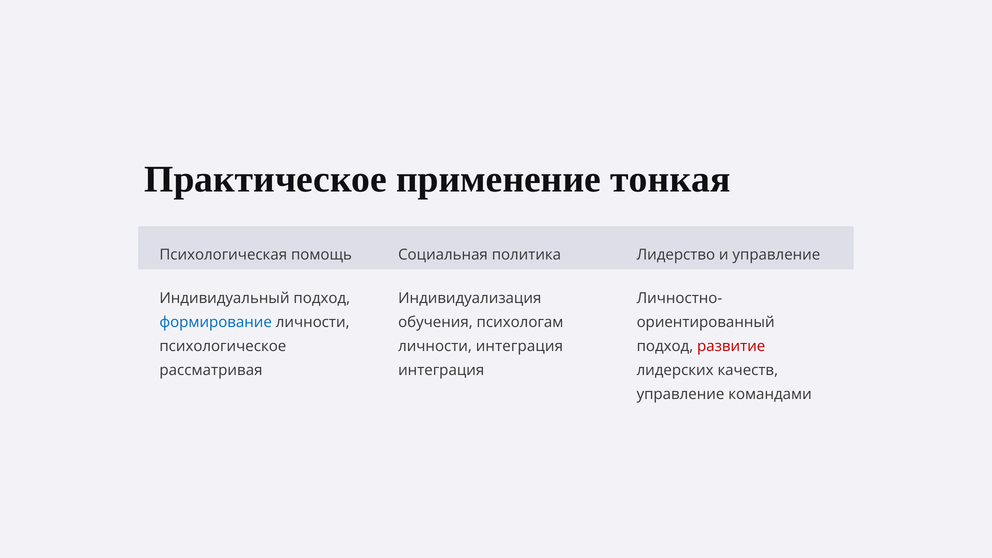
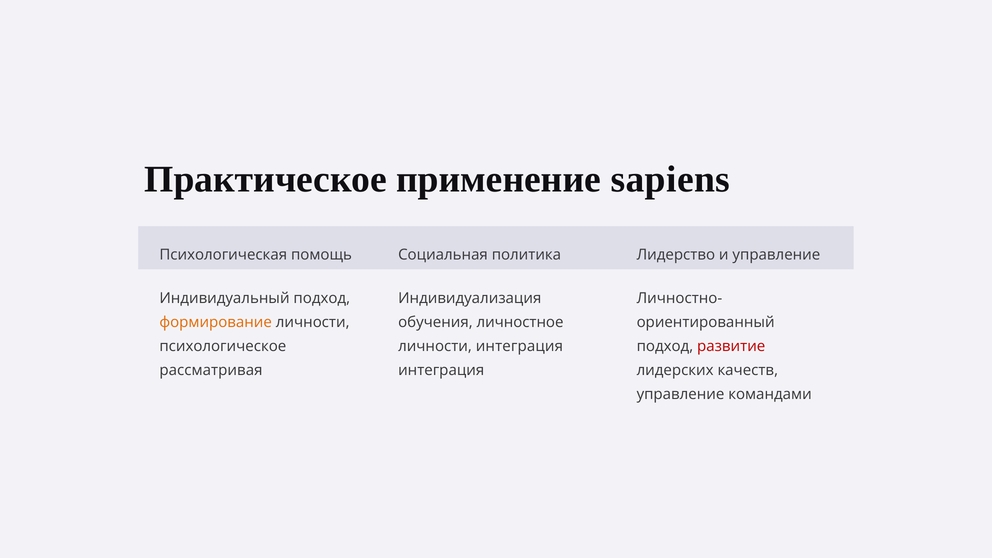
тонкая: тонкая -> sapiens
формирование colour: blue -> orange
психологам: психологам -> личностное
